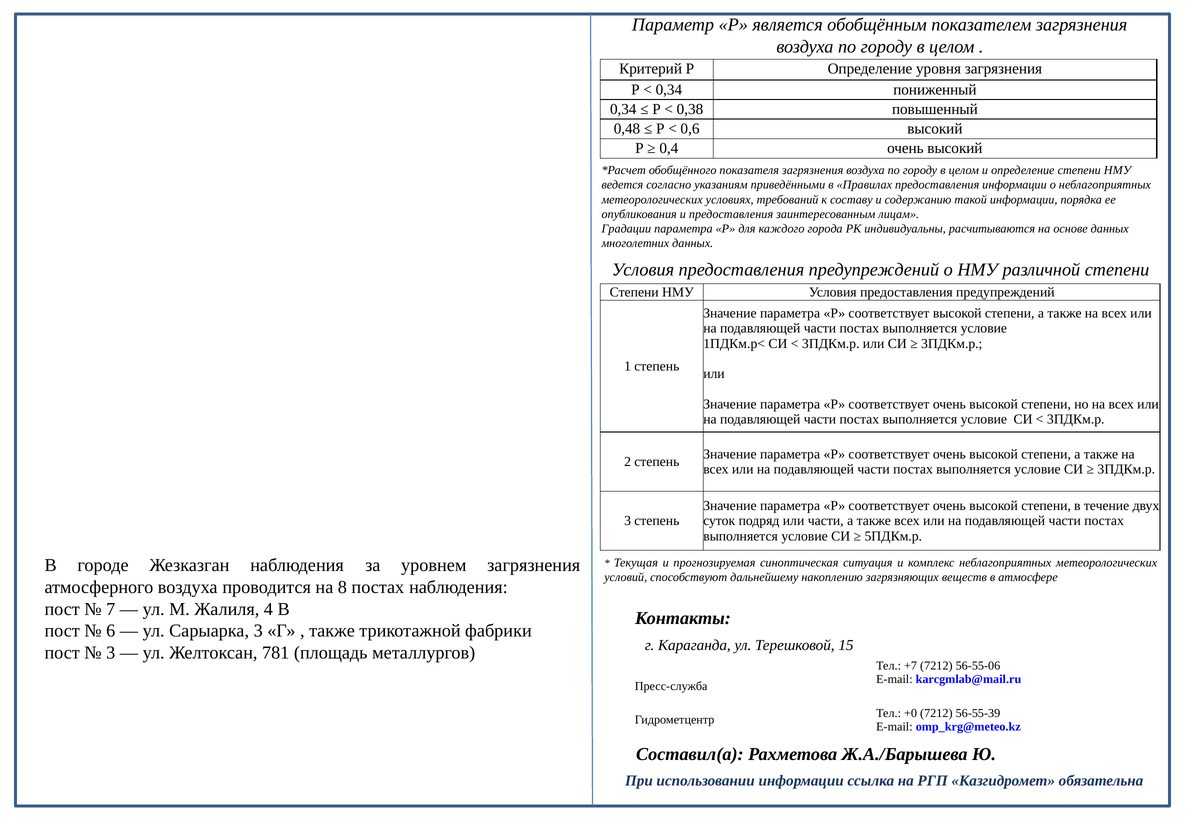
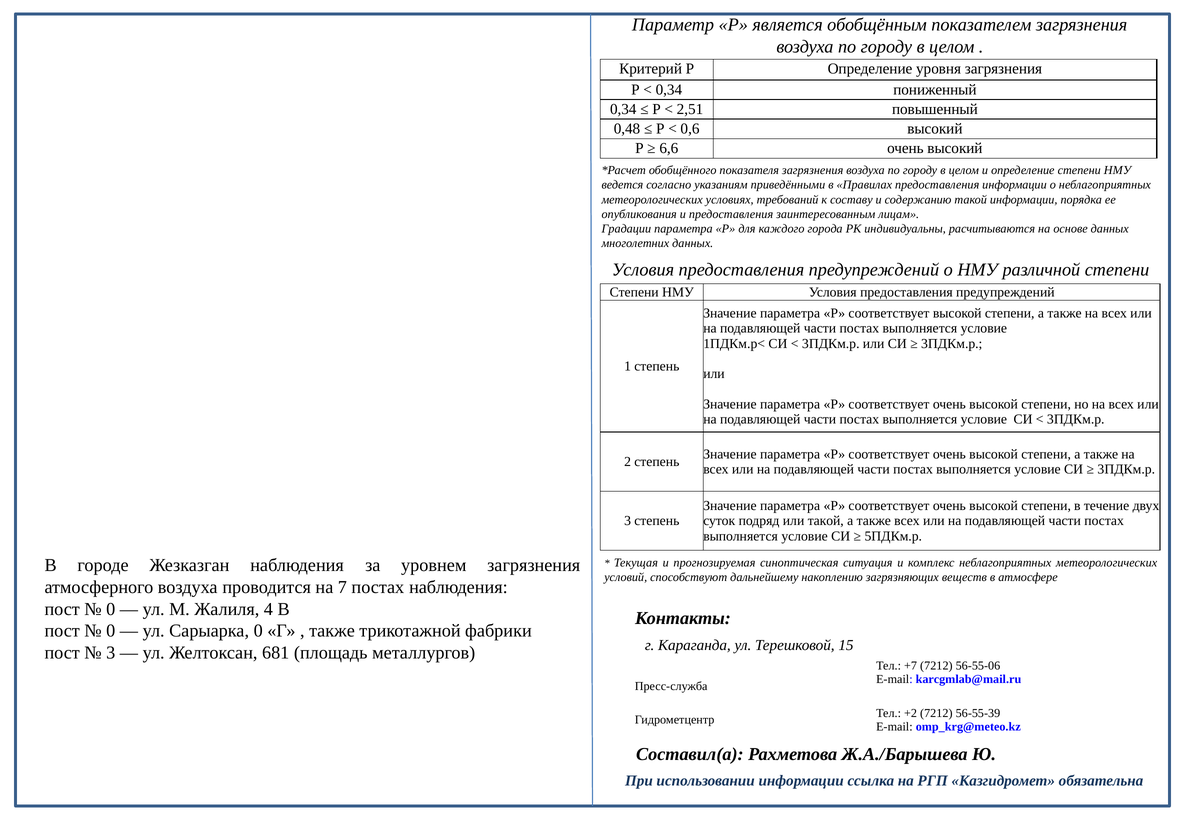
0,38: 0,38 -> 2,51
0,4: 0,4 -> 6,6
или части: части -> такой
8: 8 -> 7
7 at (111, 609): 7 -> 0
6 at (111, 631): 6 -> 0
Сарыарка 3: 3 -> 0
781: 781 -> 681
+0: +0 -> +2
